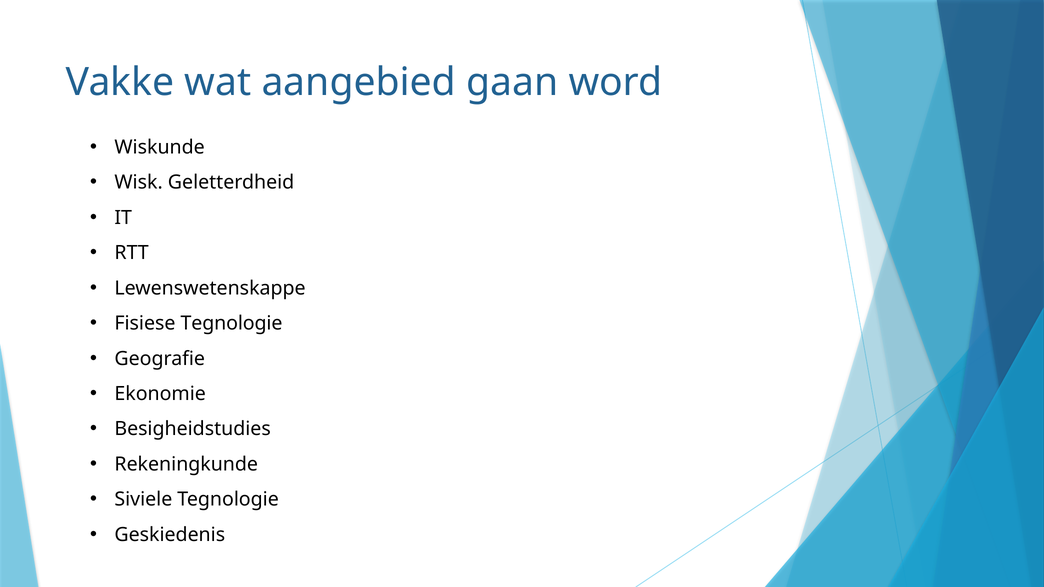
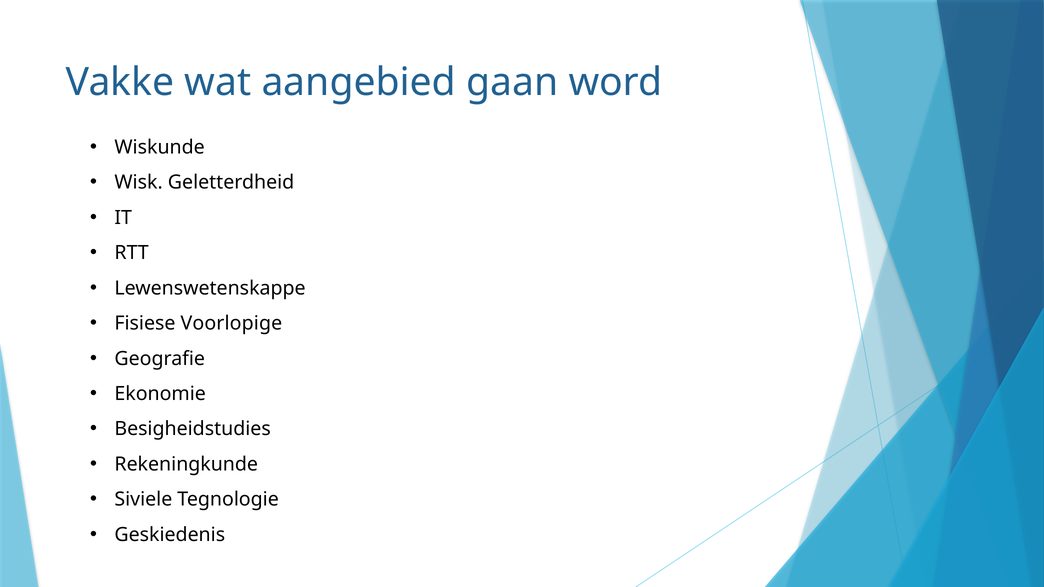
Fisiese Tegnologie: Tegnologie -> Voorlopige
